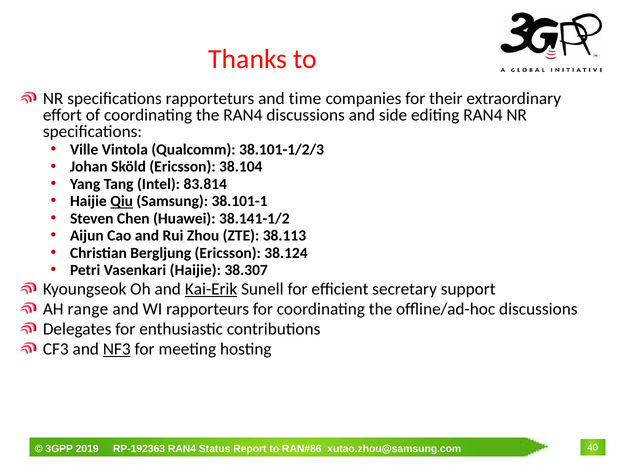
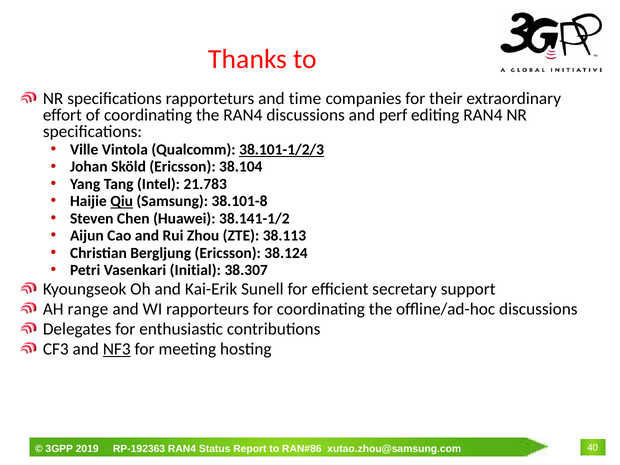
side: side -> perf
38.101-1/2/3 underline: none -> present
83.814: 83.814 -> 21.783
38.101-1: 38.101-1 -> 38.101-8
Vasenkari Haijie: Haijie -> Initial
Kai-Erik underline: present -> none
